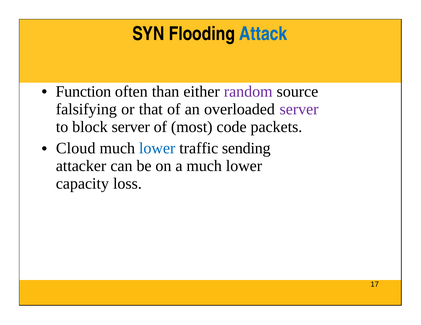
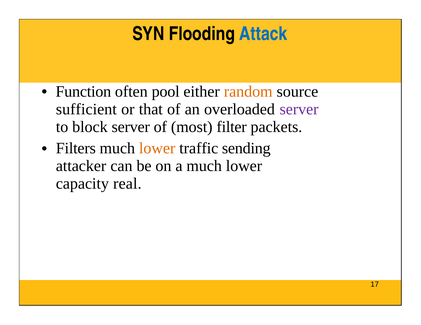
than: than -> pool
random colour: purple -> orange
falsifying: falsifying -> sufficient
code: code -> filter
Cloud: Cloud -> Filters
lower at (157, 148) colour: blue -> orange
loss: loss -> real
